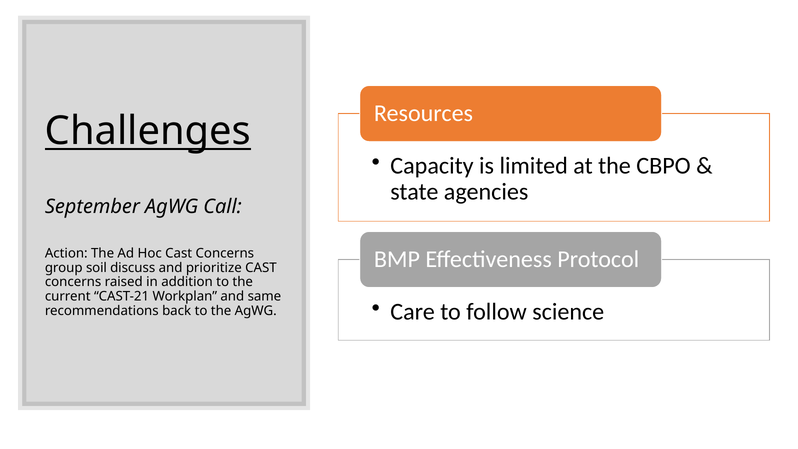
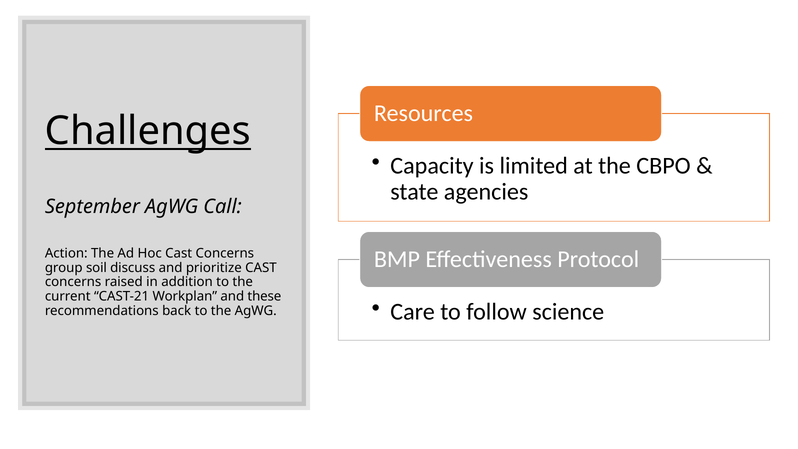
same: same -> these
